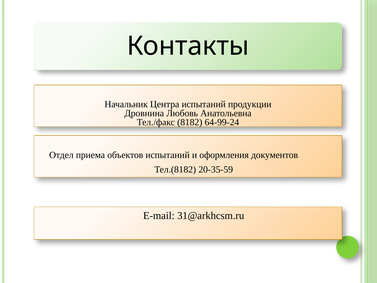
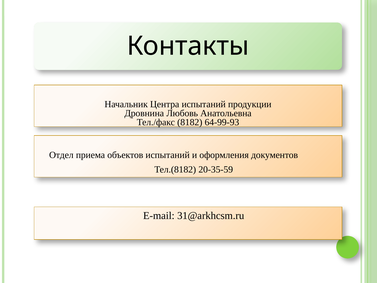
64-99-24: 64-99-24 -> 64-99-93
